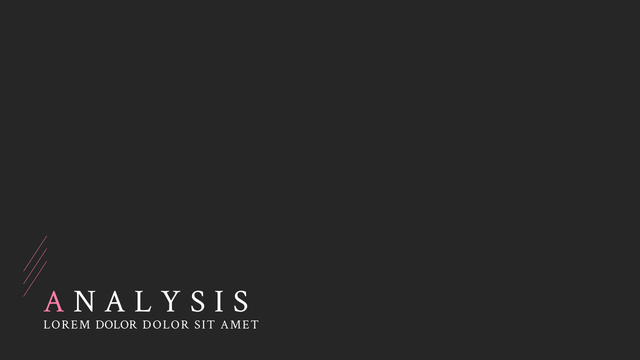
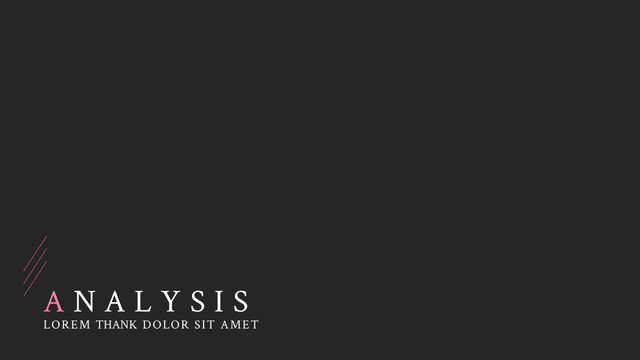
LOREM DOLOR: DOLOR -> THANK
